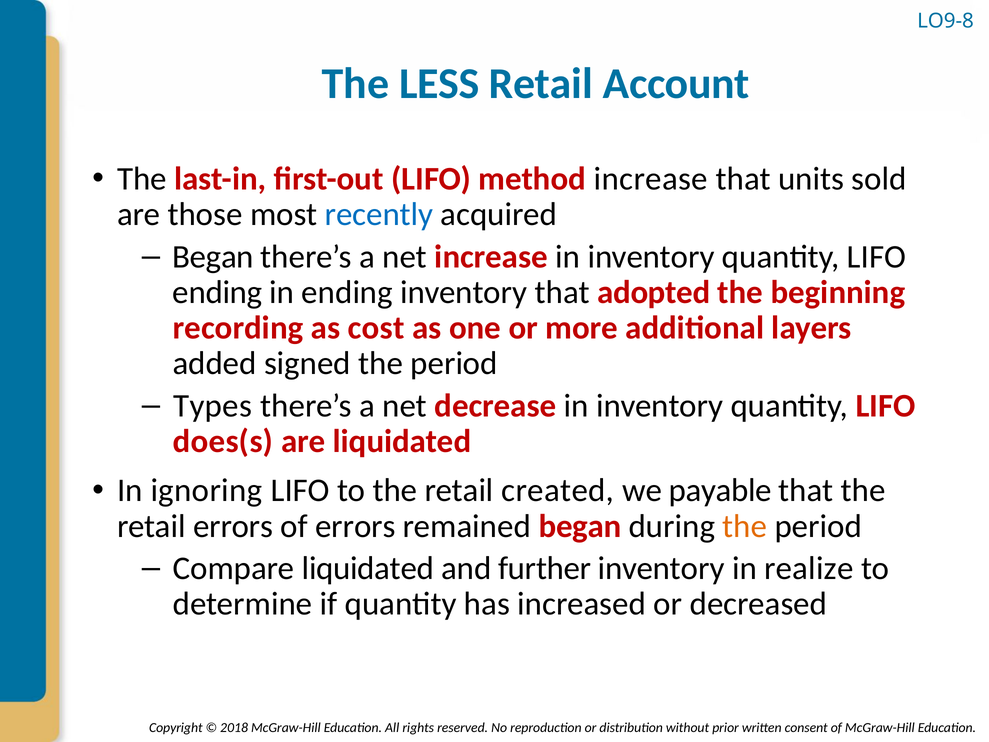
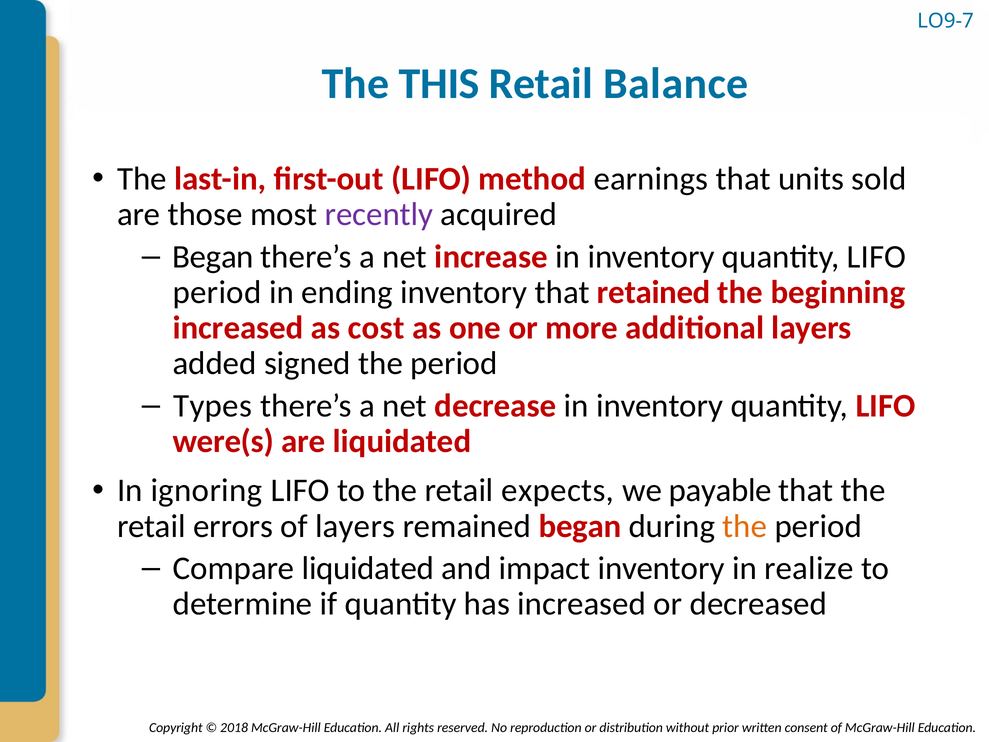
LO9-8: LO9-8 -> LO9-7
LESS: LESS -> THIS
Account: Account -> Balance
method increase: increase -> earnings
recently colour: blue -> purple
ending at (217, 292): ending -> period
adopted: adopted -> retained
recording at (238, 328): recording -> increased
does(s: does(s -> were(s
created: created -> expects
of errors: errors -> layers
further: further -> impact
